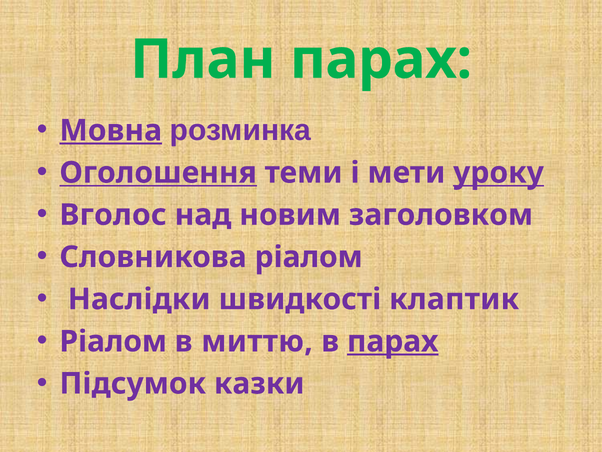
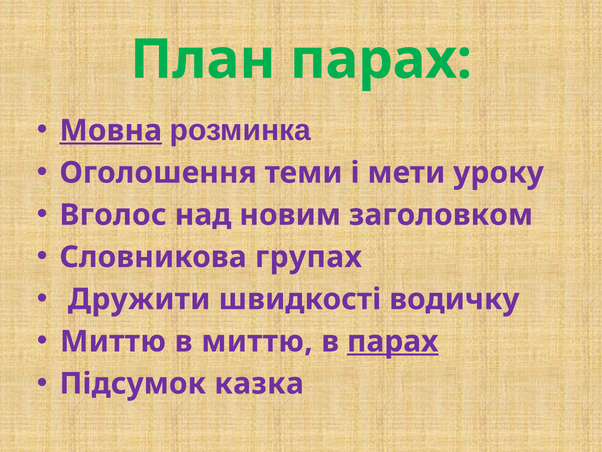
Оголошення underline: present -> none
уроку underline: present -> none
Словникова ріалом: ріалом -> групах
Наслідки: Наслідки -> Дружити
клаптик: клаптик -> водичку
Ріалом at (113, 341): Ріалом -> Миттю
казки: казки -> казка
